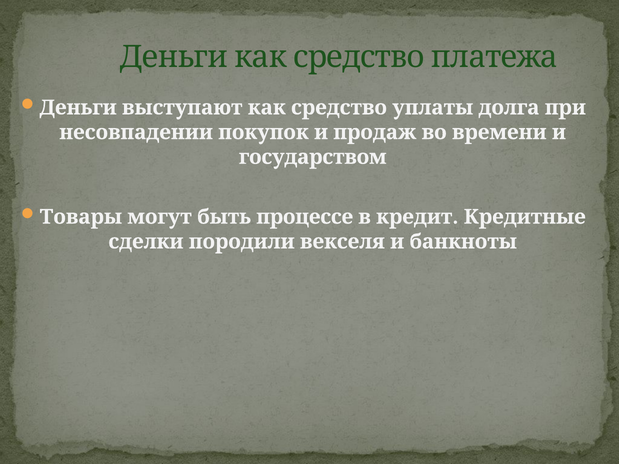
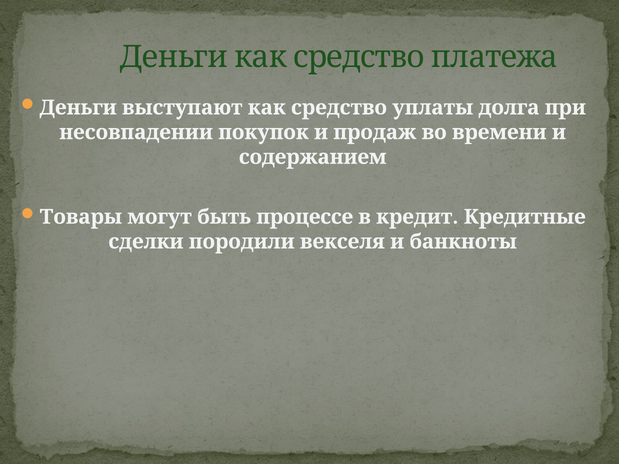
государством: государством -> содержанием
